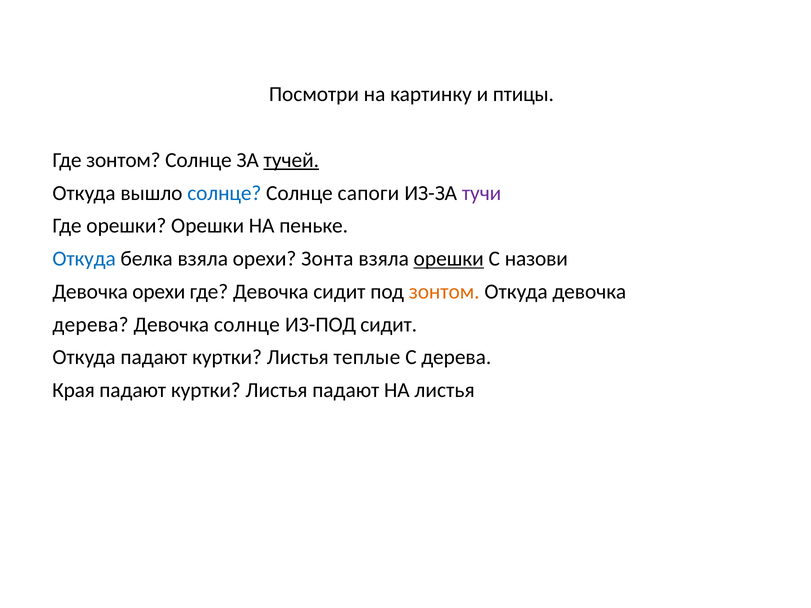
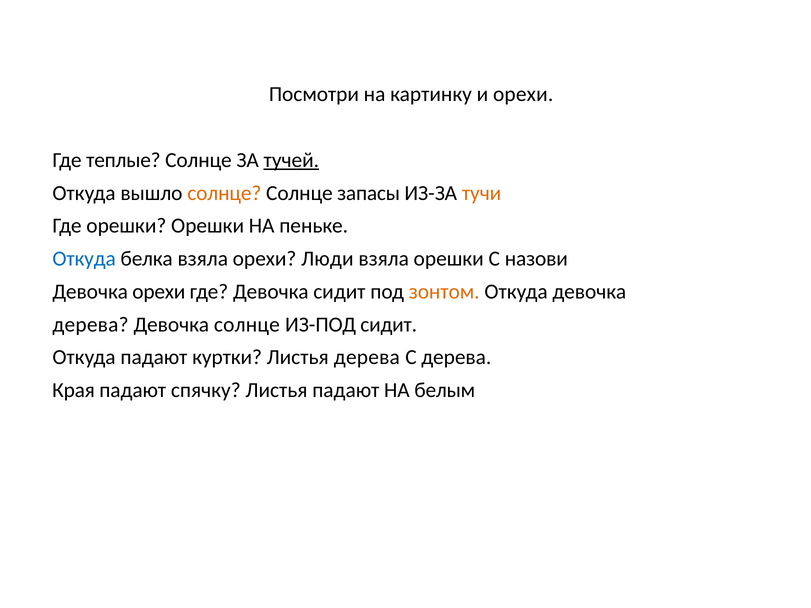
и птицы: птицы -> орехи
Где зонтом: зонтом -> теплые
солнце at (224, 193) colour: blue -> orange
сапоги: сапоги -> запасы
тучи colour: purple -> orange
Зонта: Зонта -> Люди
орешки at (449, 259) underline: present -> none
Листья теплые: теплые -> дерева
куртки at (206, 390): куртки -> спячку
НА листья: листья -> белым
